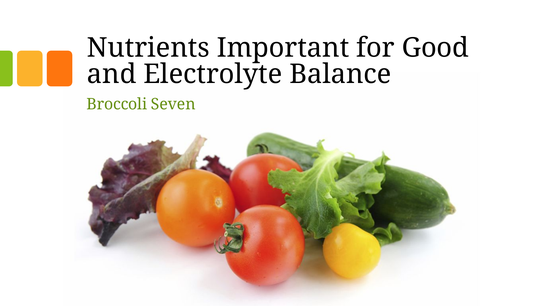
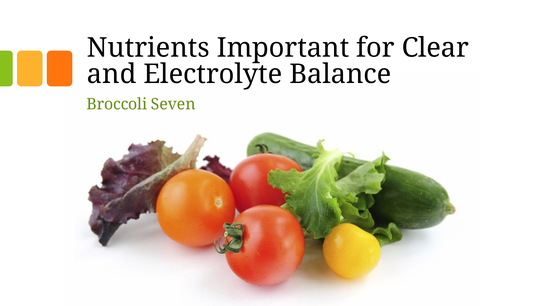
Good: Good -> Clear
